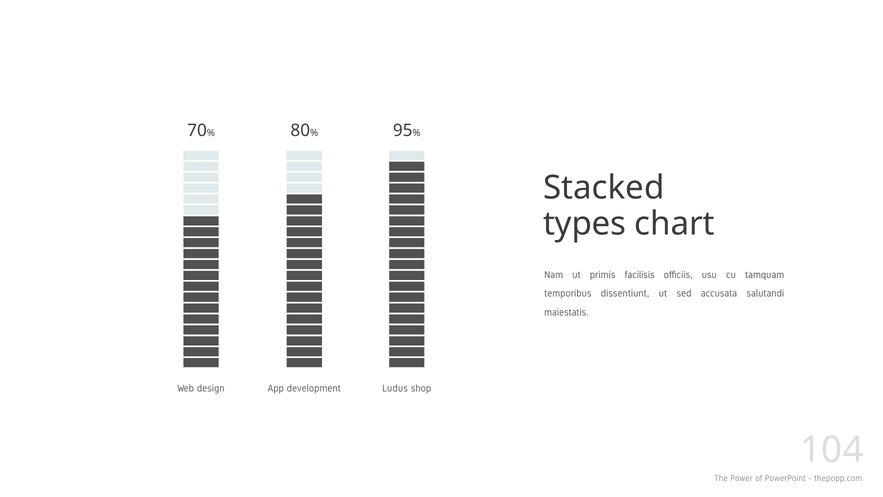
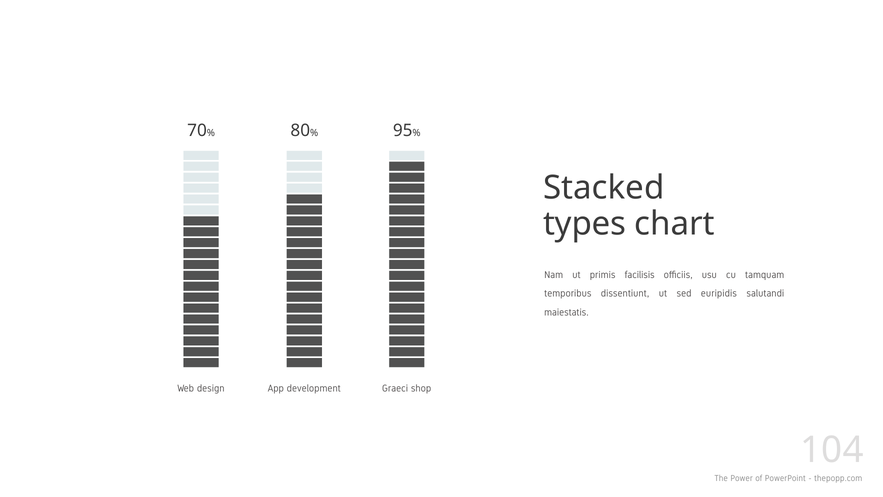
accusata: accusata -> euripidis
Ludus: Ludus -> Graeci
